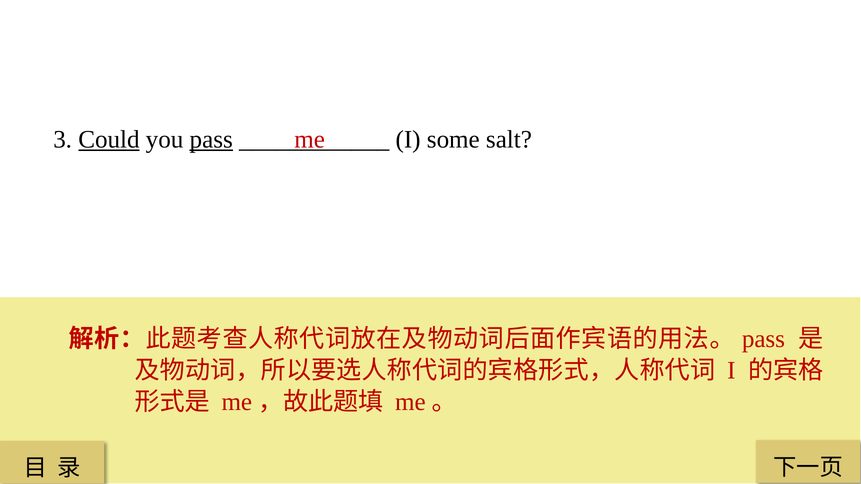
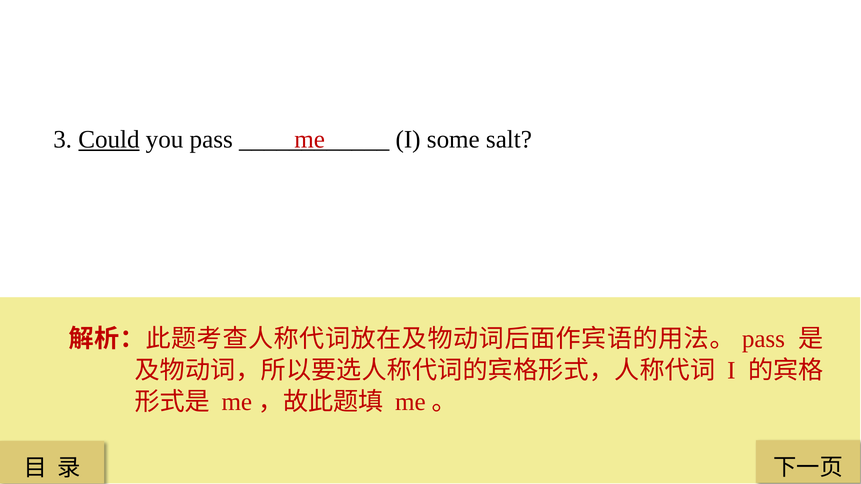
pass at (211, 139) underline: present -> none
